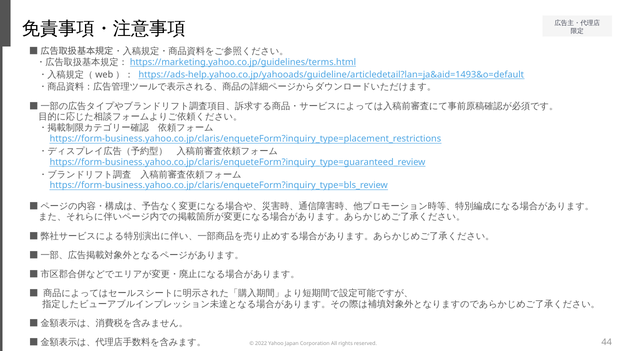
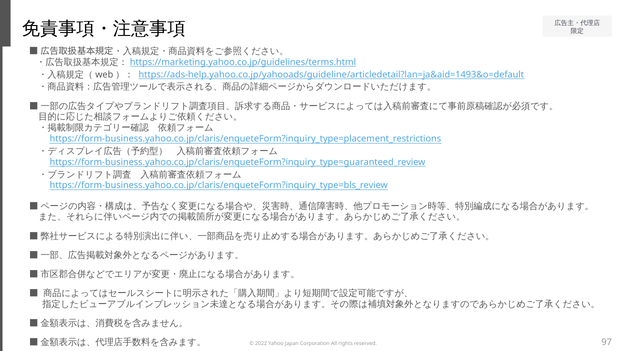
44: 44 -> 97
